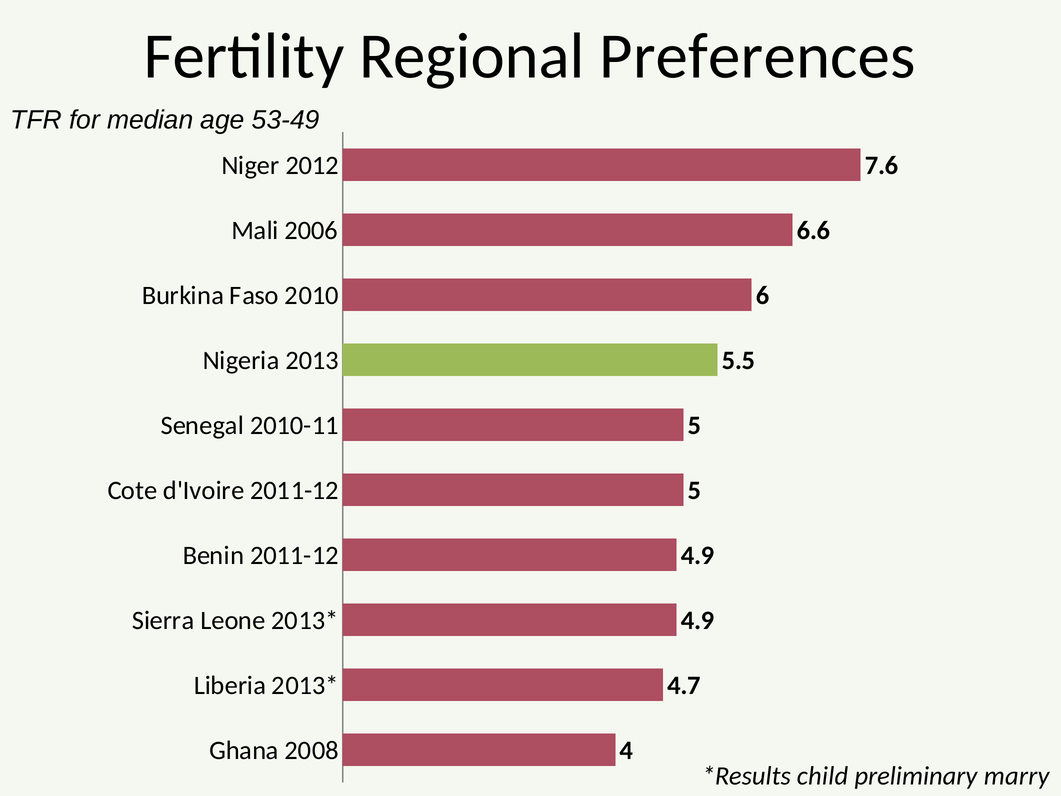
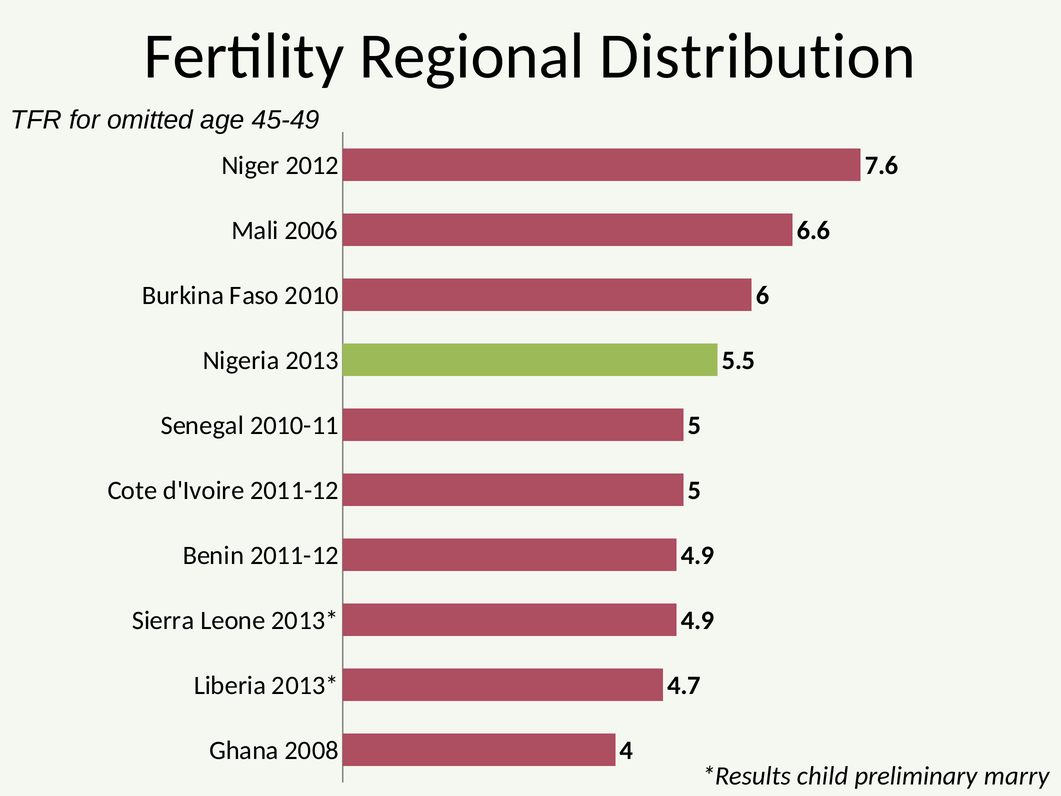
Preferences: Preferences -> Distribution
median: median -> omitted
53-49: 53-49 -> 45-49
